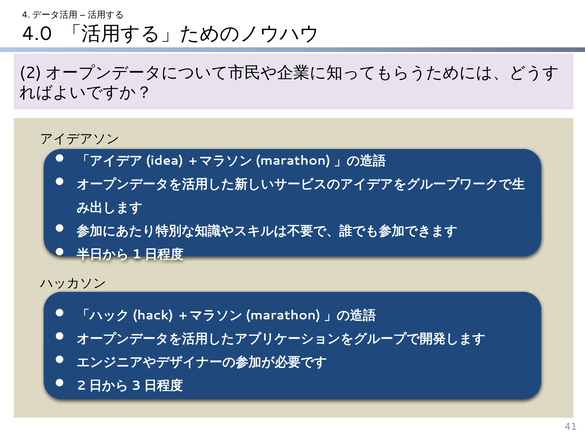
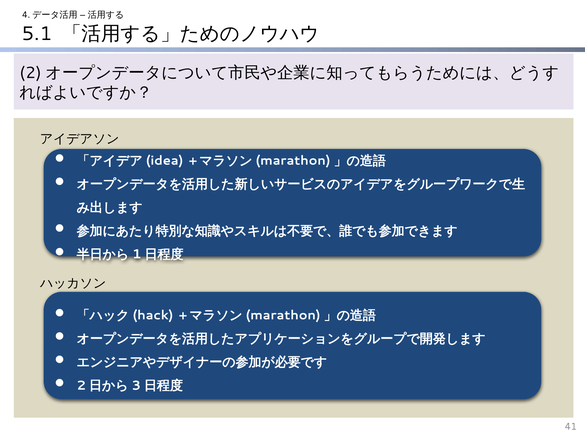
4.0: 4.0 -> 5.1
